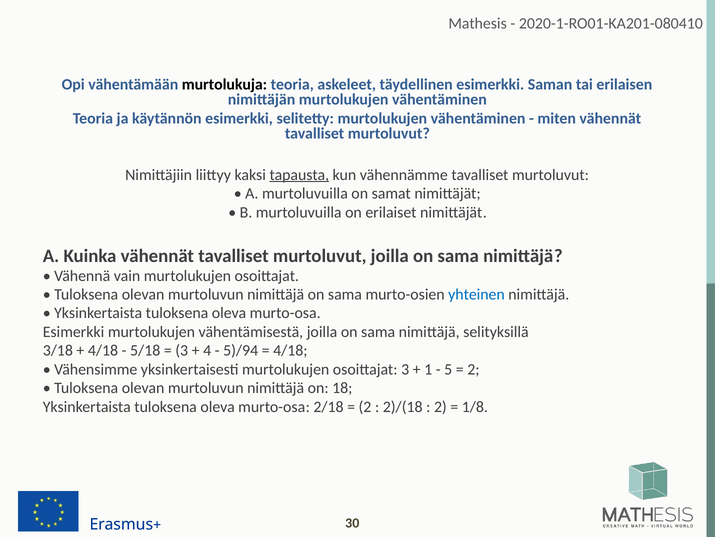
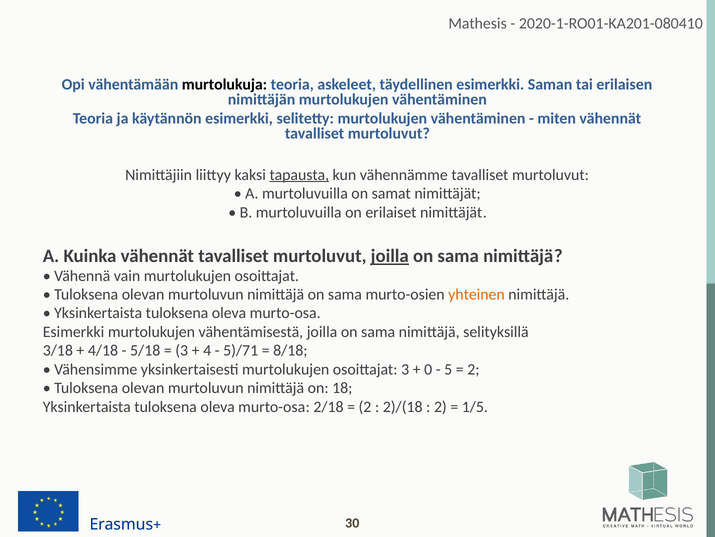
joilla at (390, 256) underline: none -> present
yhteinen colour: blue -> orange
5)/94: 5)/94 -> 5)/71
4/18 at (290, 350): 4/18 -> 8/18
1: 1 -> 0
1/8: 1/8 -> 1/5
